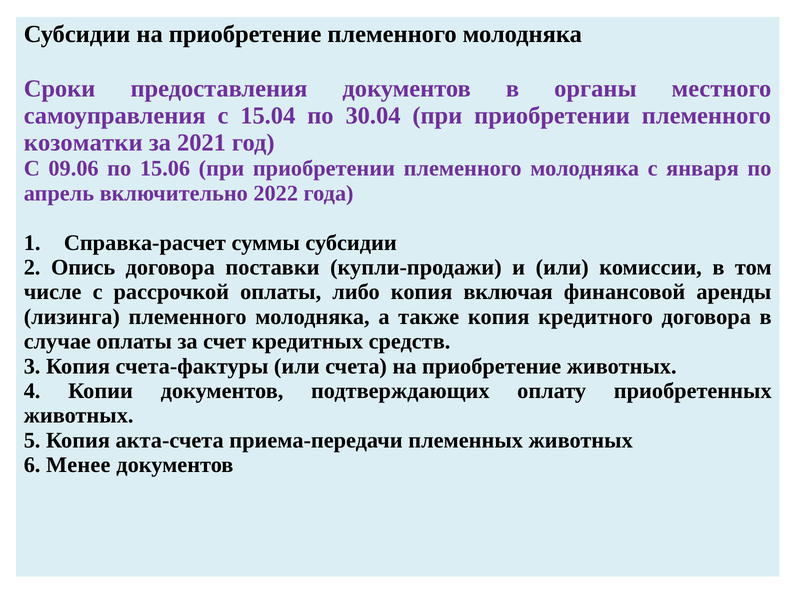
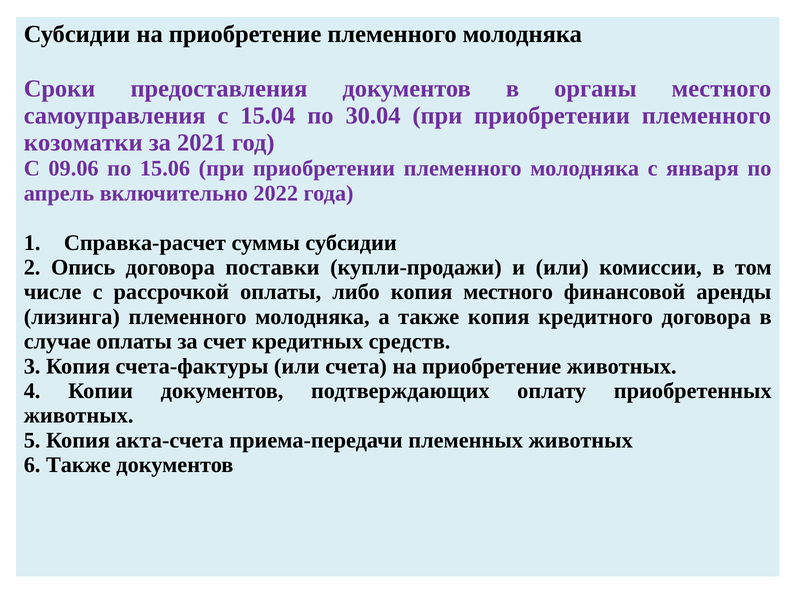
копия включая: включая -> местного
6 Менее: Менее -> Также
